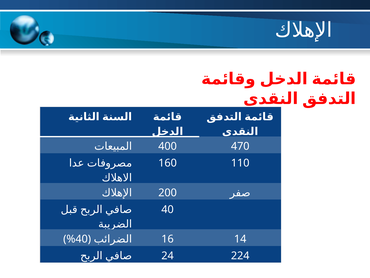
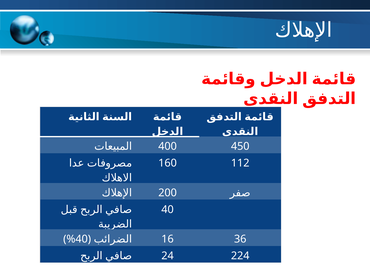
470: 470 -> 450
110: 110 -> 112
14: 14 -> 36
